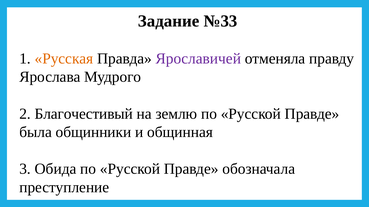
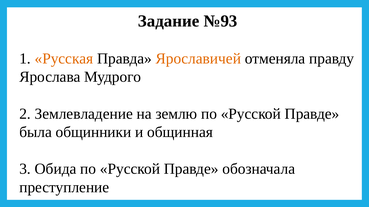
№33: №33 -> №93
Ярославичей colour: purple -> orange
Благочестивый: Благочестивый -> Землевладение
